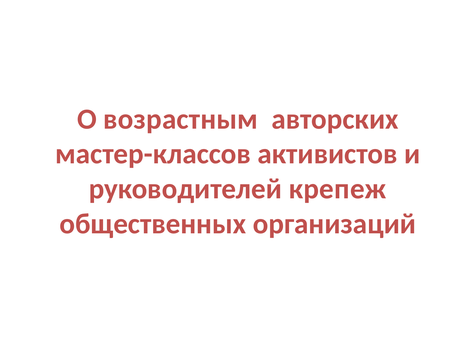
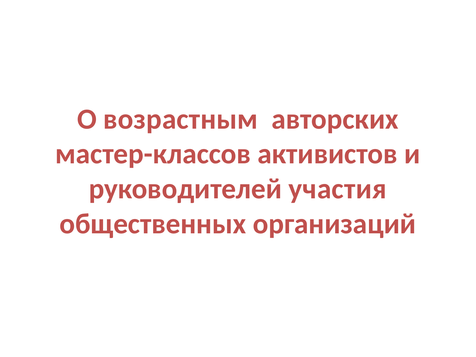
крепеж: крепеж -> участия
